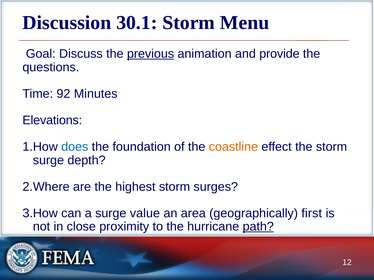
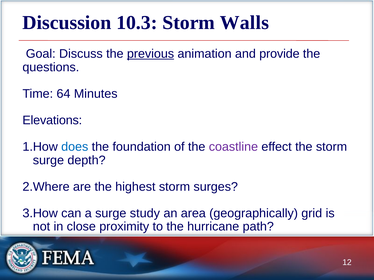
30.1: 30.1 -> 10.3
Menu: Menu -> Walls
92: 92 -> 64
coastline colour: orange -> purple
value: value -> study
first: first -> grid
path underline: present -> none
